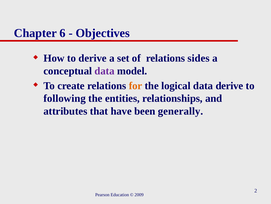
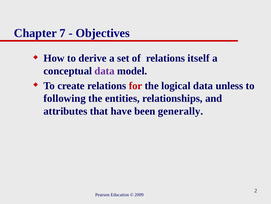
6: 6 -> 7
sides: sides -> itself
for colour: orange -> red
data derive: derive -> unless
